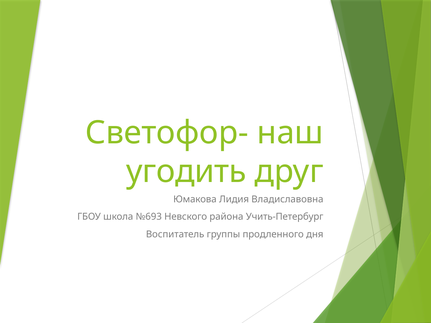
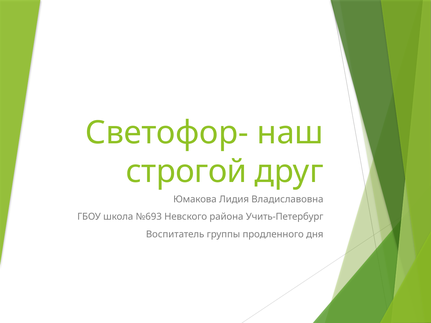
угодить: угодить -> строгой
